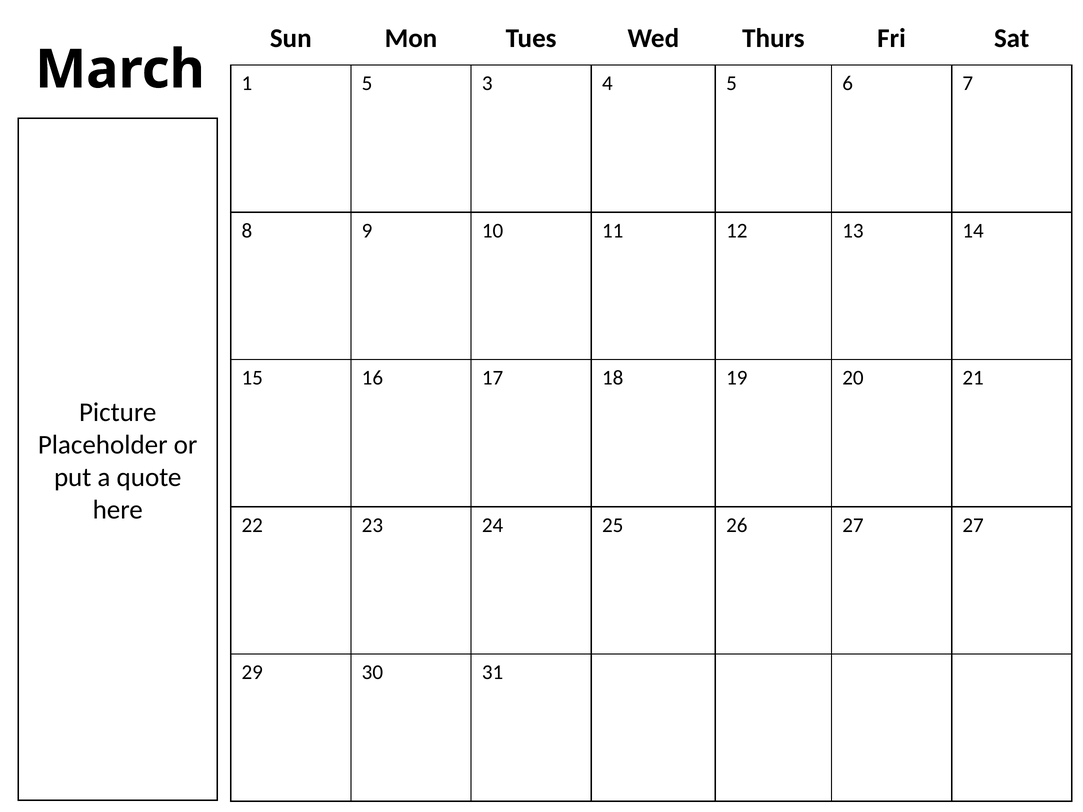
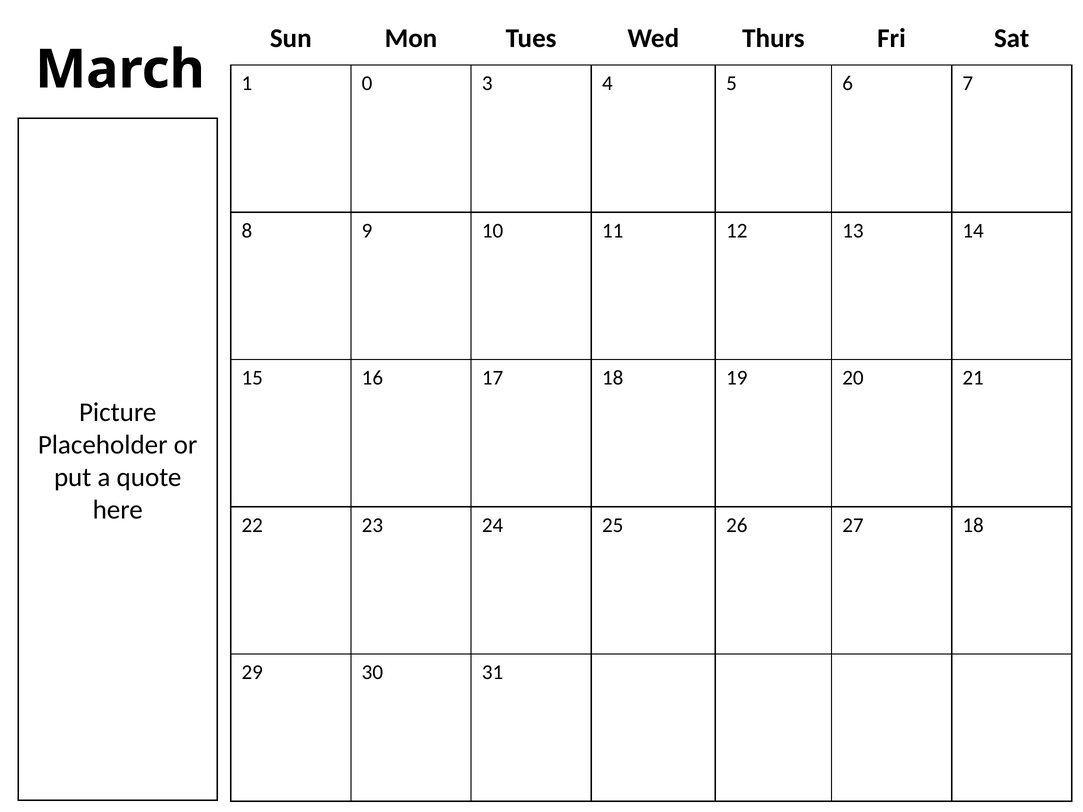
1 5: 5 -> 0
27 27: 27 -> 18
